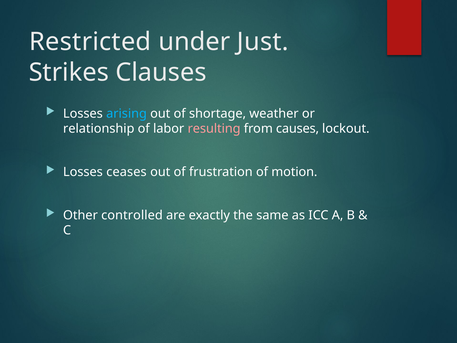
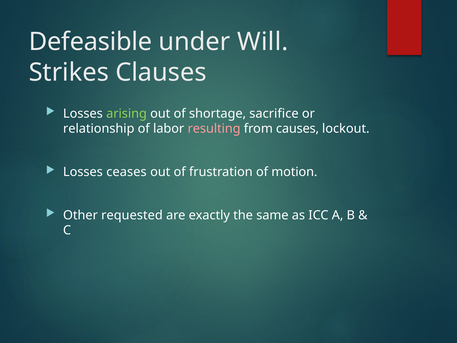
Restricted: Restricted -> Defeasible
Just: Just -> Will
arising colour: light blue -> light green
weather: weather -> sacrifice
controlled: controlled -> requested
